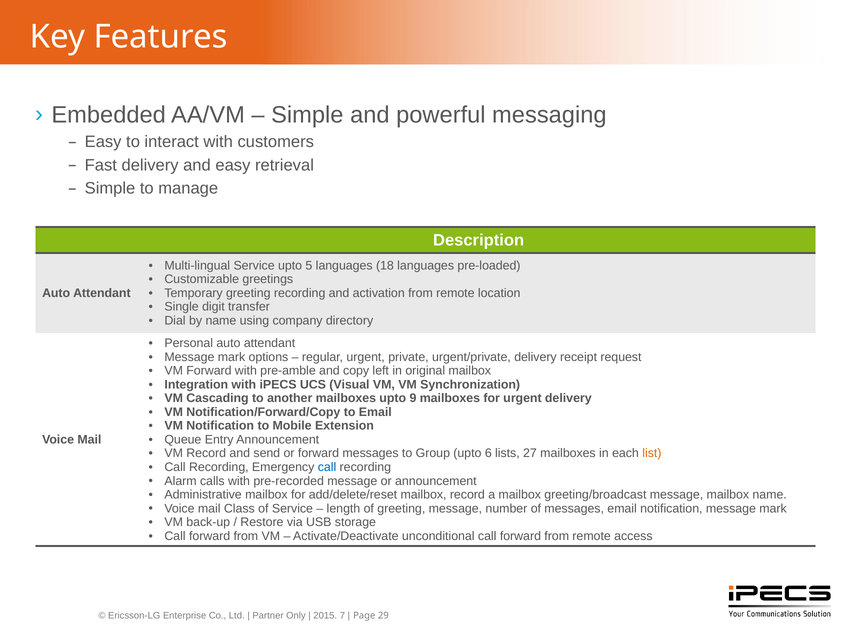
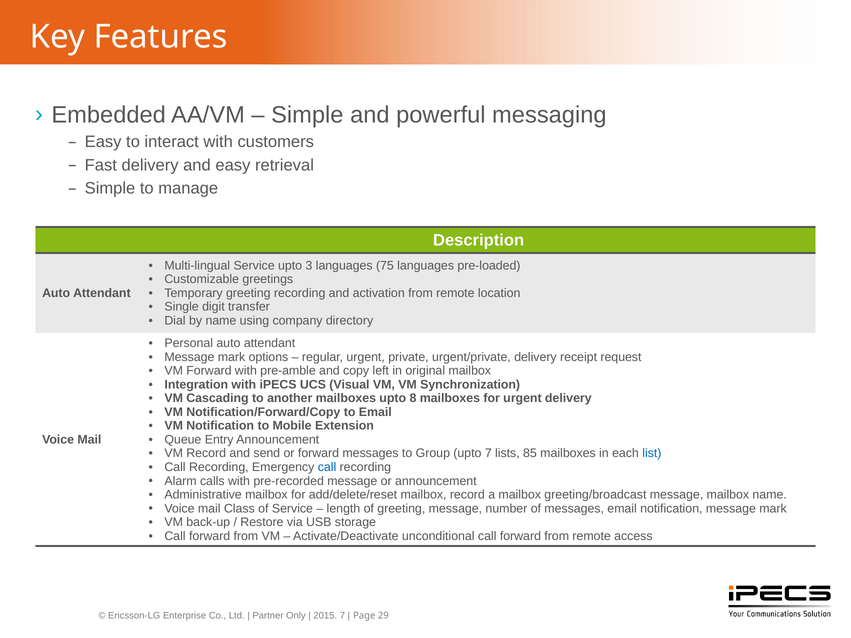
5: 5 -> 3
18: 18 -> 75
9: 9 -> 8
upto 6: 6 -> 7
27: 27 -> 85
list colour: orange -> blue
